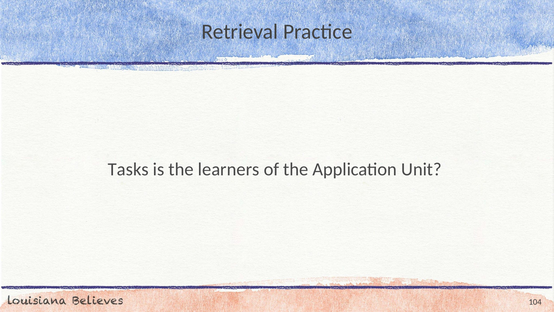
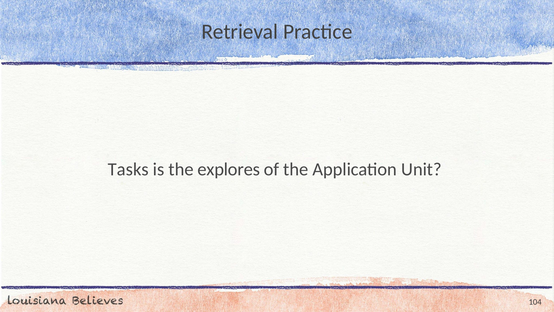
learners: learners -> explores
